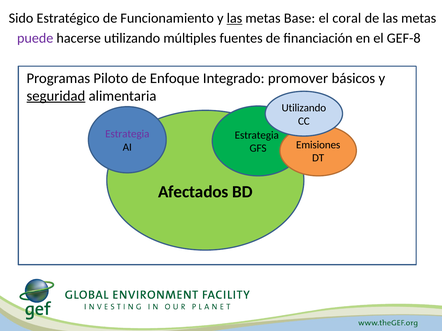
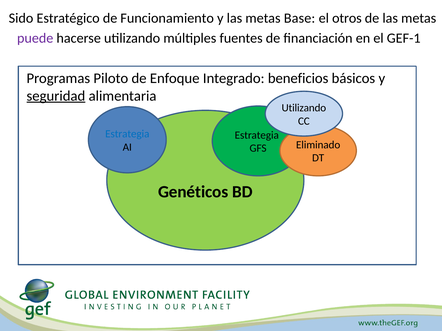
las at (234, 18) underline: present -> none
coral: coral -> otros
GEF-8: GEF-8 -> GEF-1
promover: promover -> beneficios
Estrategia at (127, 134) colour: purple -> blue
Emisiones: Emisiones -> Eliminado
Afectados: Afectados -> Genéticos
